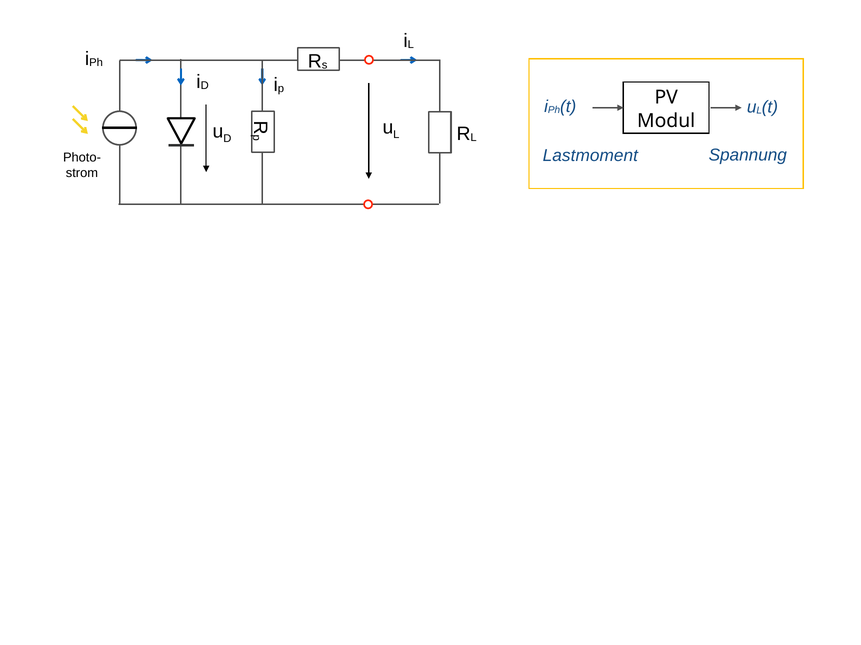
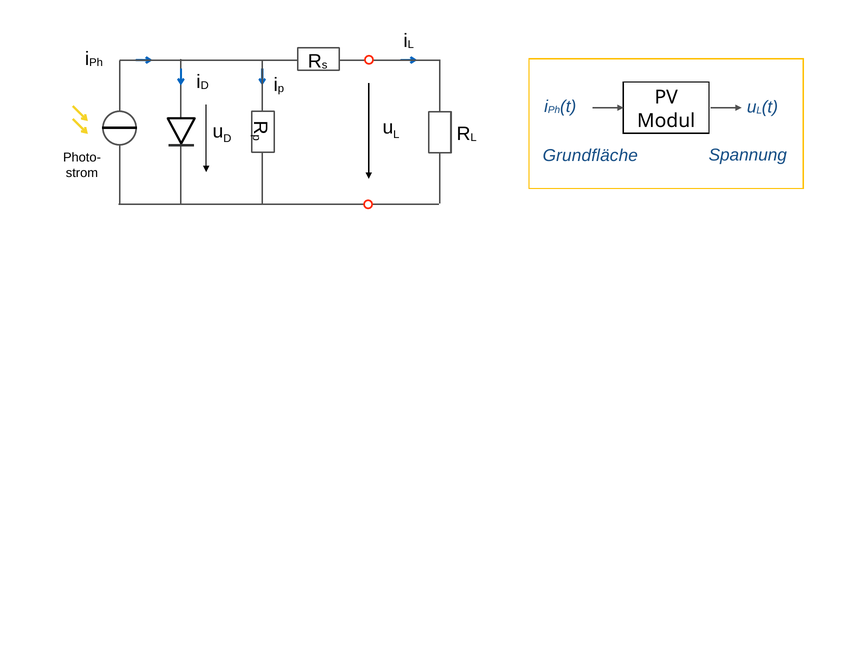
Lastmoment: Lastmoment -> Grundfläche
